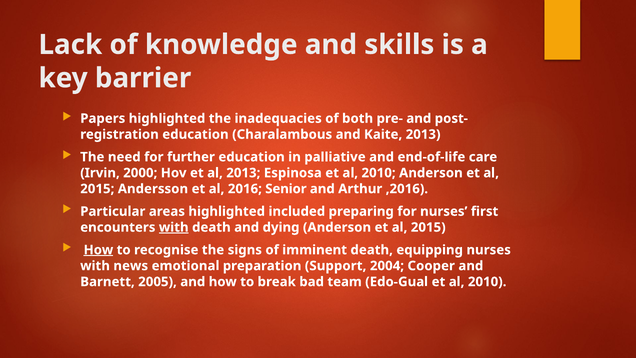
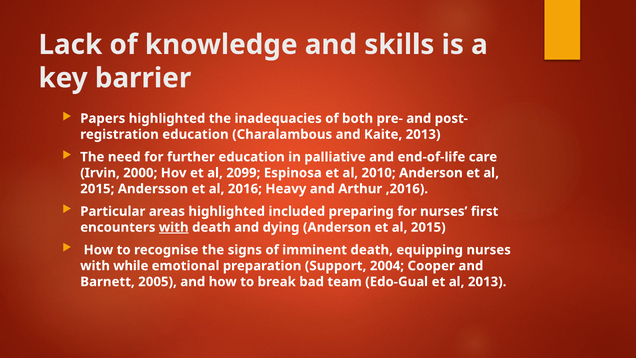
al 2013: 2013 -> 2099
Senior: Senior -> Heavy
How at (98, 250) underline: present -> none
news: news -> while
Edo-Gual et al 2010: 2010 -> 2013
